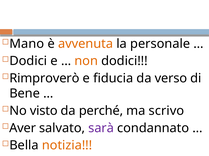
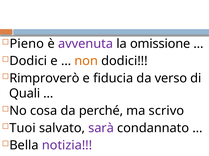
Mano: Mano -> Pieno
avvenuta colour: orange -> purple
personale: personale -> omissione
Bene: Bene -> Quali
visto: visto -> cosa
Aver: Aver -> Tuoi
notizia colour: orange -> purple
